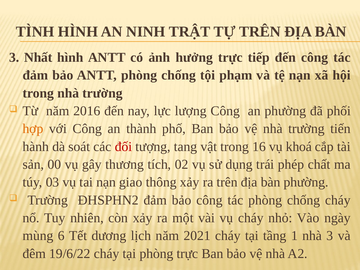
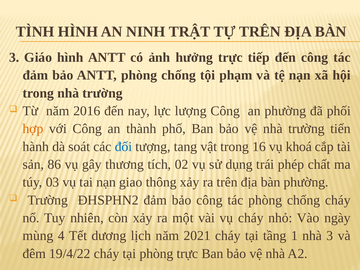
Nhất: Nhất -> Giáo
đối colour: red -> blue
00: 00 -> 86
6: 6 -> 4
19/6/22: 19/6/22 -> 19/4/22
